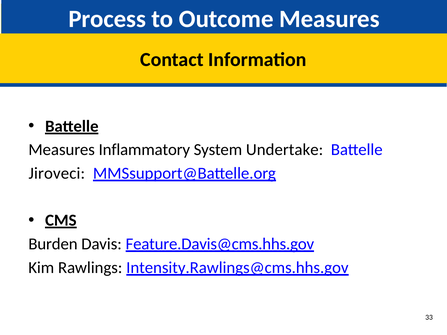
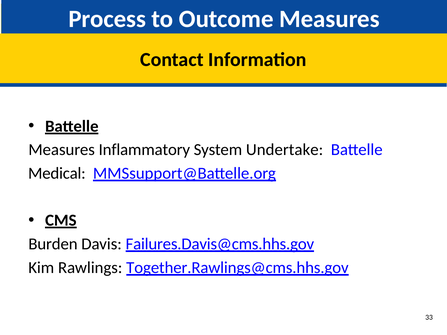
Jiroveci: Jiroveci -> Medical
Feature.Davis@cms.hhs.gov: Feature.Davis@cms.hhs.gov -> Failures.Davis@cms.hhs.gov
Intensity.Rawlings@cms.hhs.gov: Intensity.Rawlings@cms.hhs.gov -> Together.Rawlings@cms.hhs.gov
